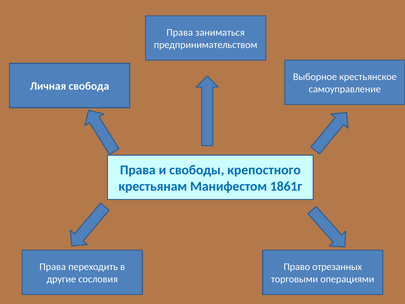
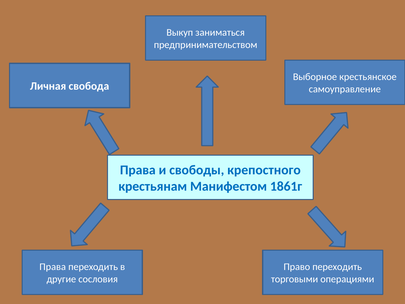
Права at (180, 33): Права -> Выкуп
Право отрезанных: отрезанных -> переходить
